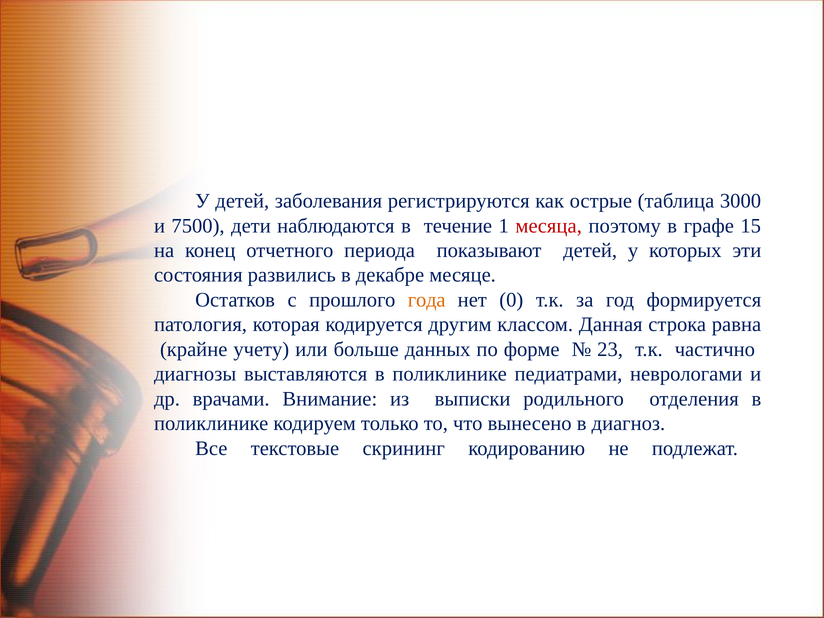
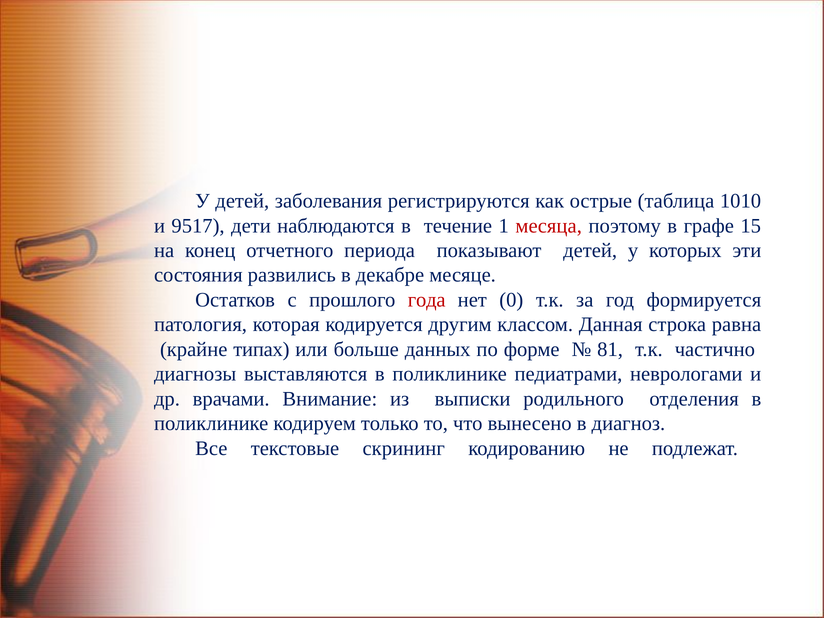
3000: 3000 -> 1010
7500: 7500 -> 9517
года colour: orange -> red
учету: учету -> типах
23: 23 -> 81
